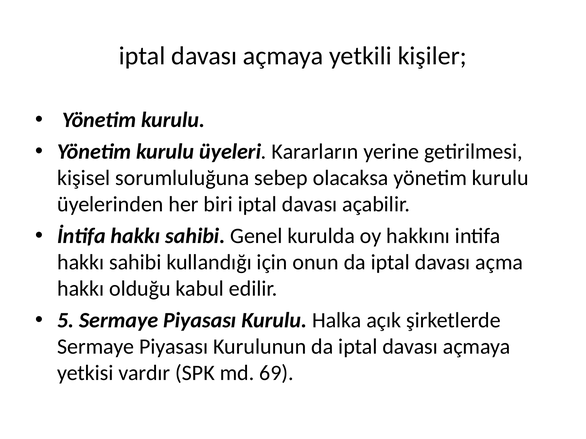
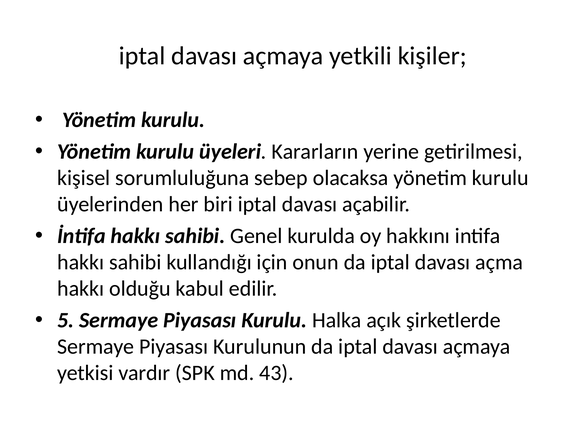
69: 69 -> 43
